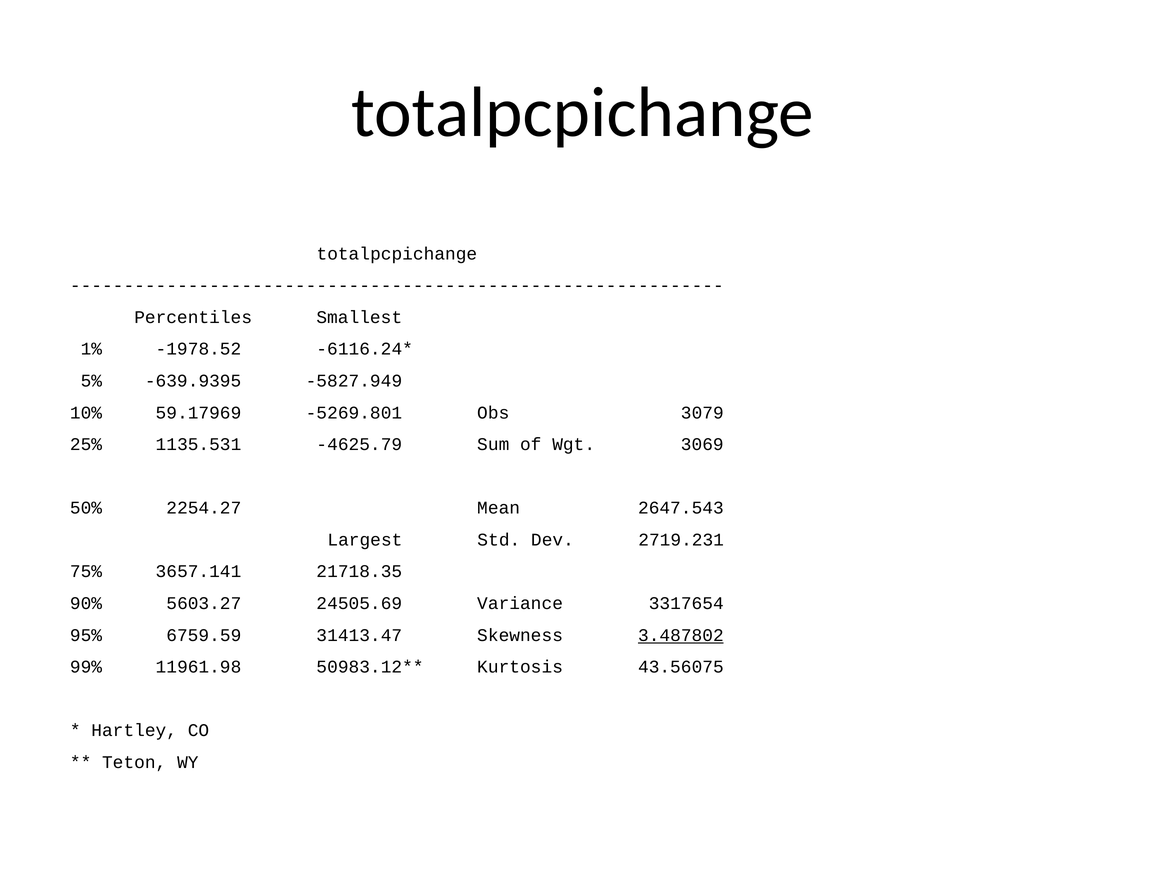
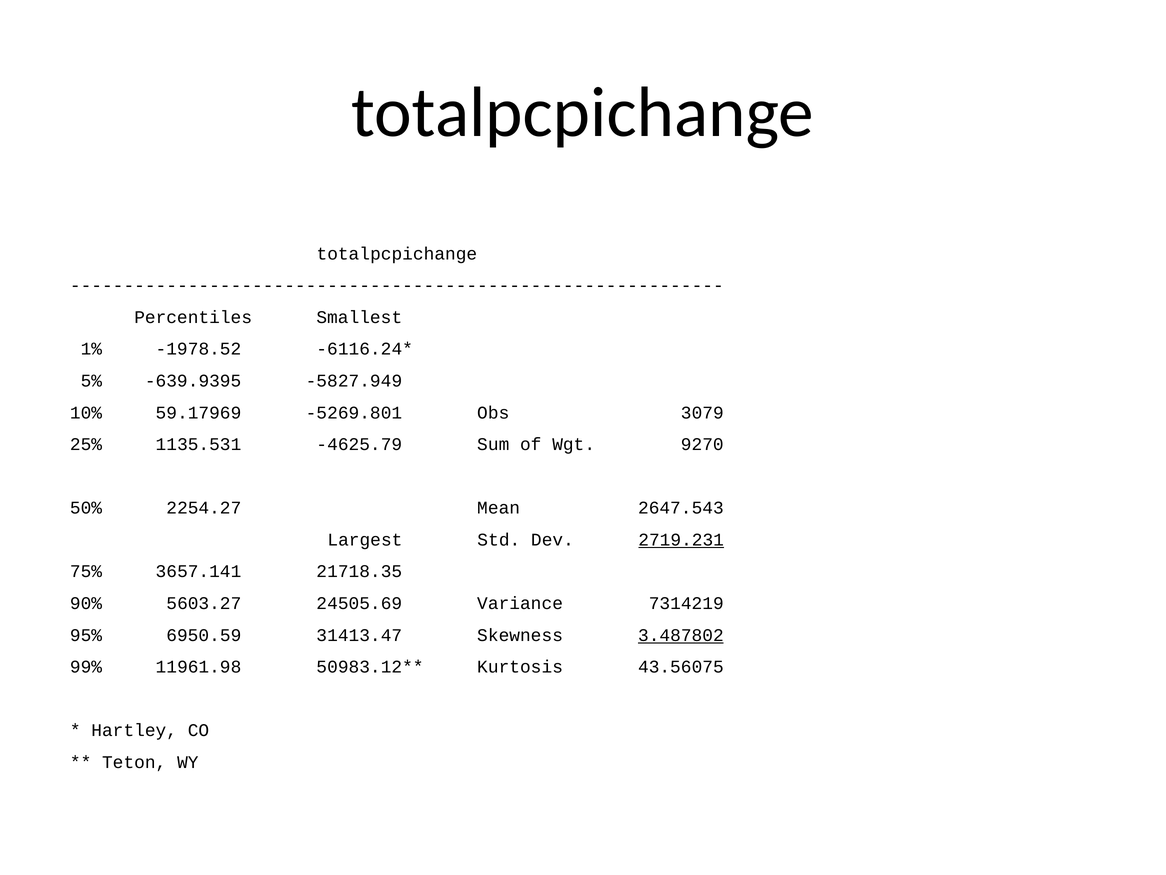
3069: 3069 -> 9270
2719.231 underline: none -> present
3317654: 3317654 -> 7314219
6759.59: 6759.59 -> 6950.59
